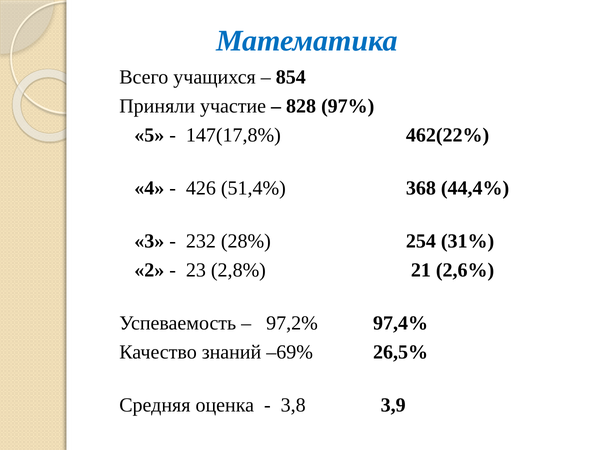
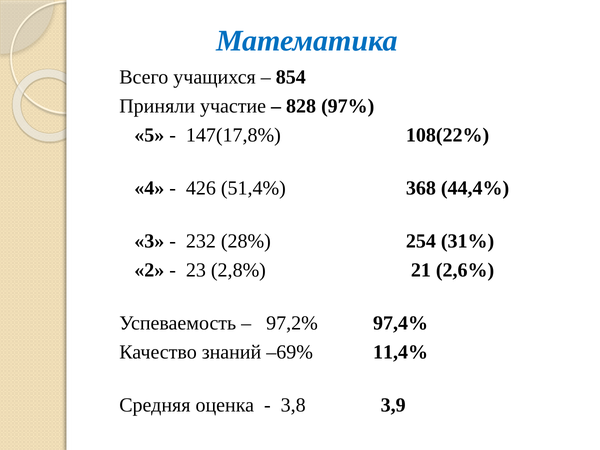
462(22%: 462(22% -> 108(22%
26,5%: 26,5% -> 11,4%
